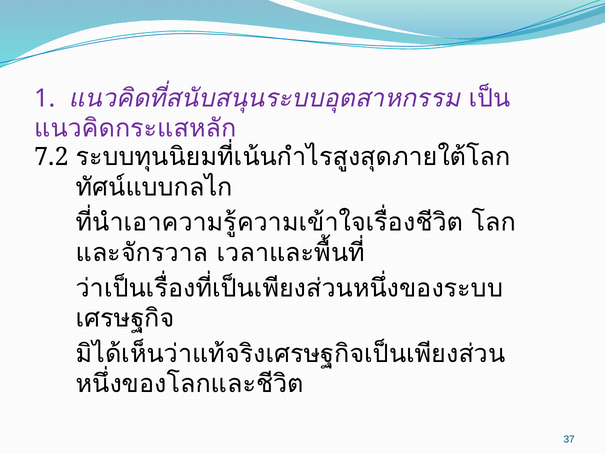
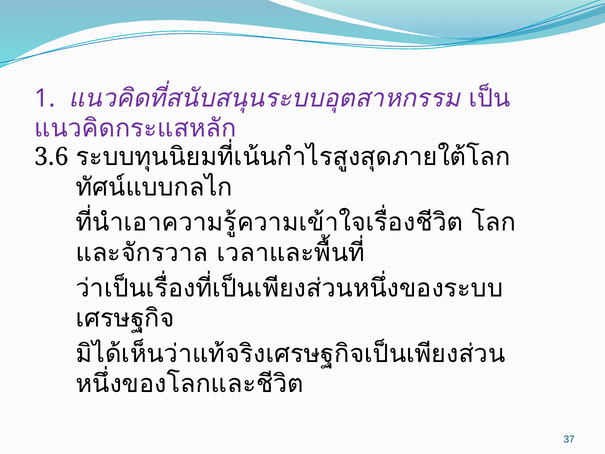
7.2: 7.2 -> 3.6
